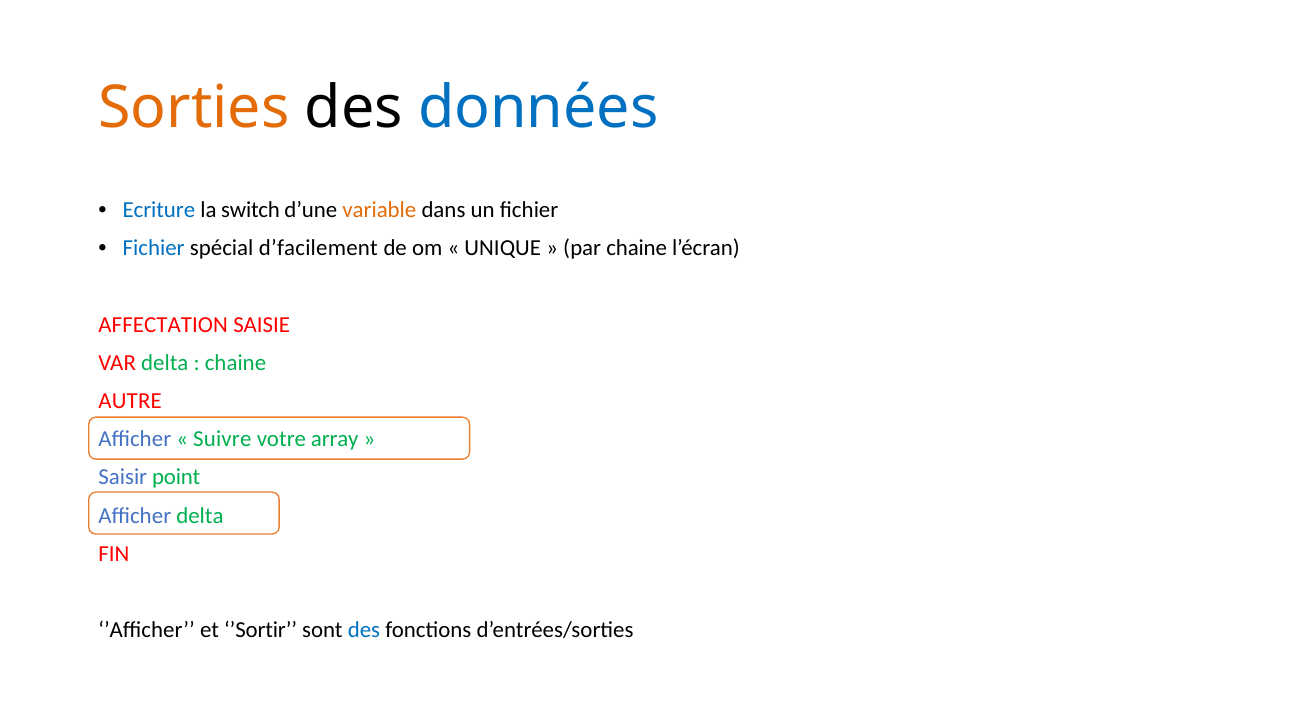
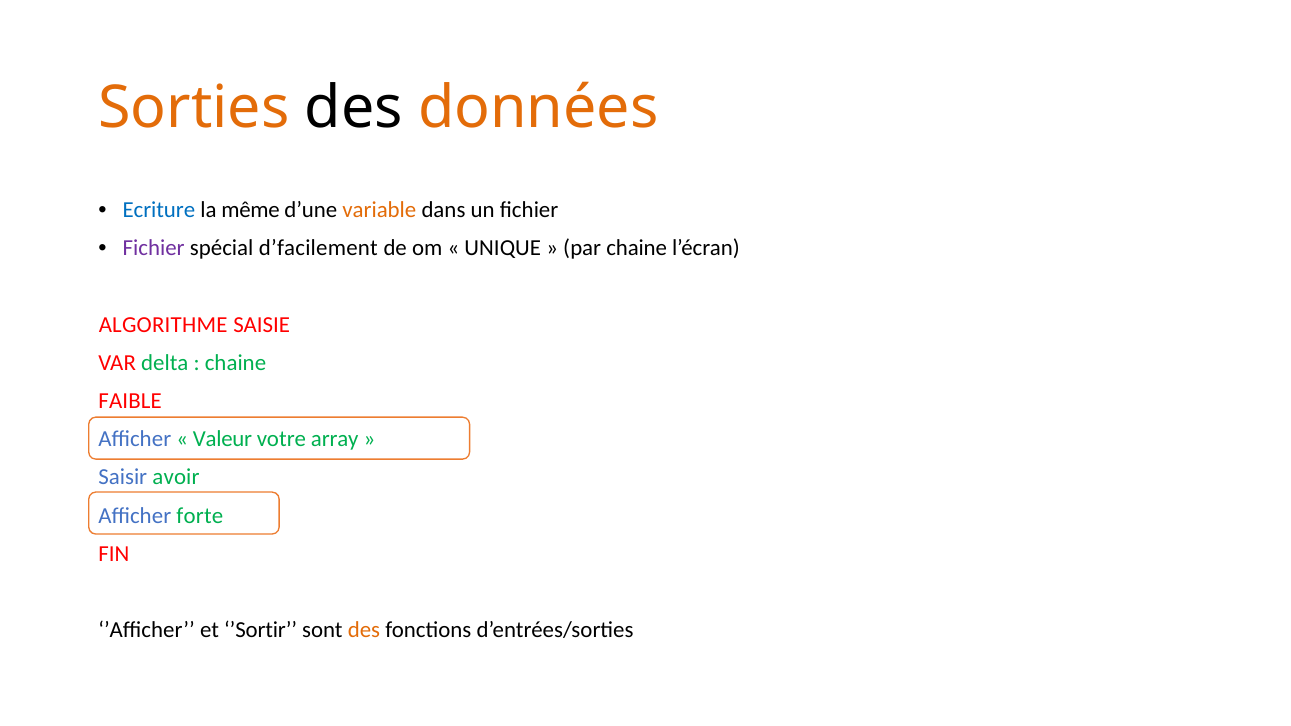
données colour: blue -> orange
switch: switch -> même
Fichier at (154, 249) colour: blue -> purple
AFFECTATION: AFFECTATION -> ALGORITHME
AUTRE: AUTRE -> FAIBLE
Suivre: Suivre -> Valeur
point: point -> avoir
Afficher delta: delta -> forte
des at (364, 630) colour: blue -> orange
